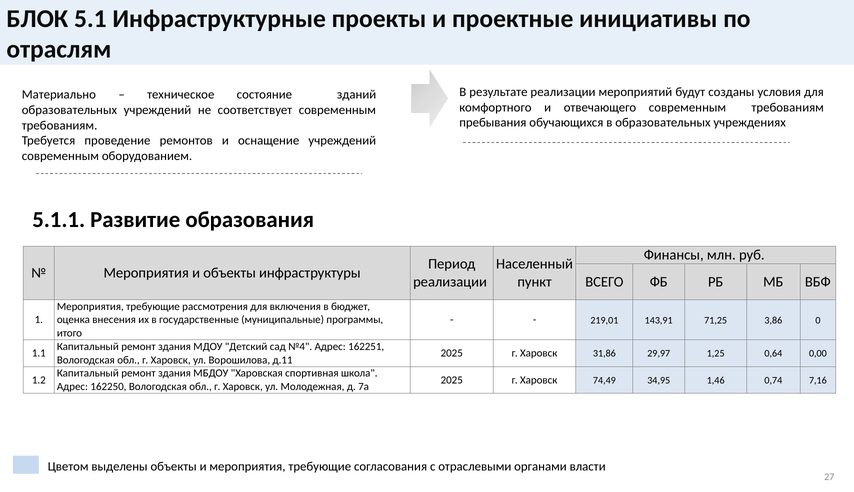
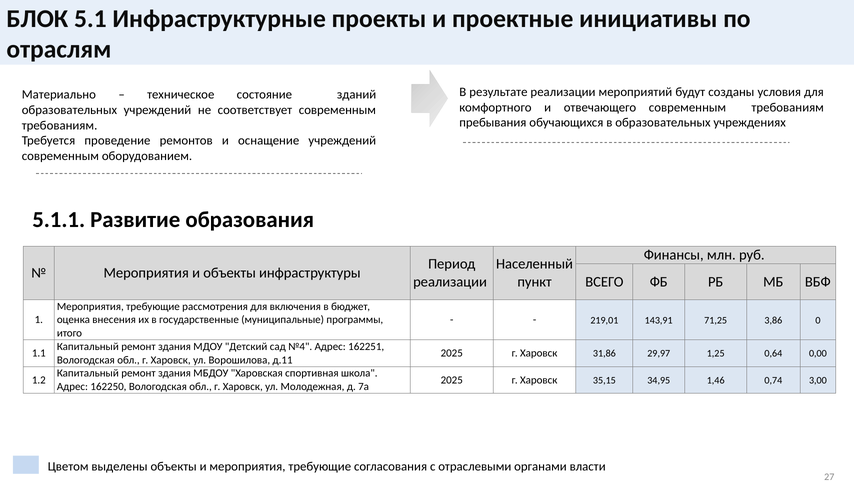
74,49: 74,49 -> 35,15
7,16: 7,16 -> 3,00
